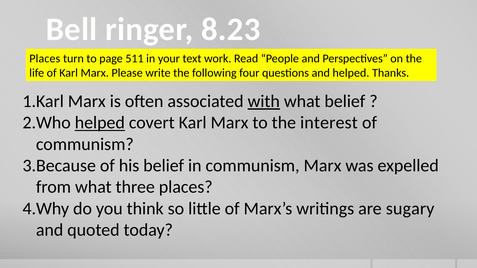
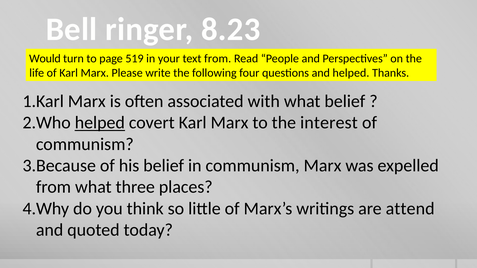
Places at (45, 59): Places -> Would
511: 511 -> 519
text work: work -> from
with underline: present -> none
sugary: sugary -> attend
